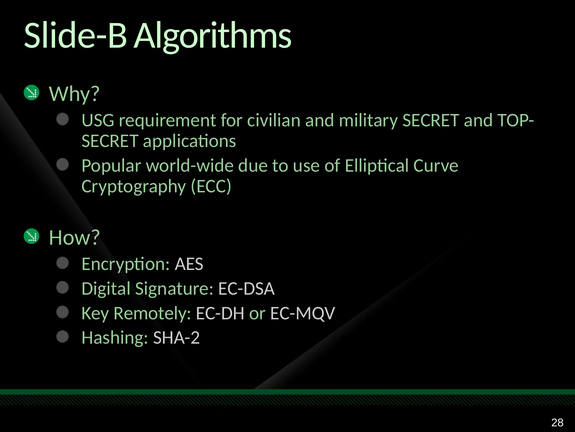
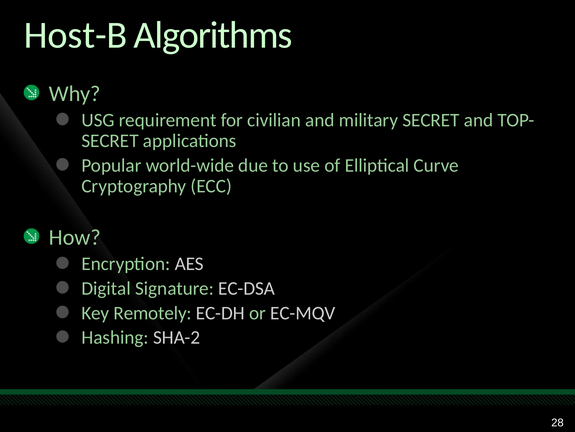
Slide-B: Slide-B -> Host-B
